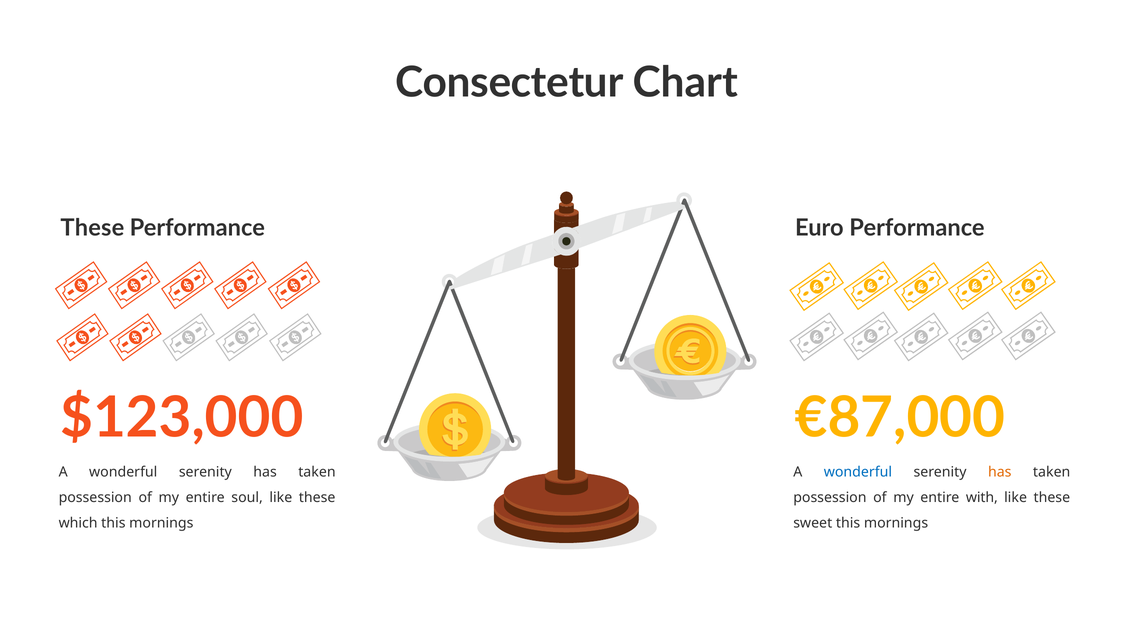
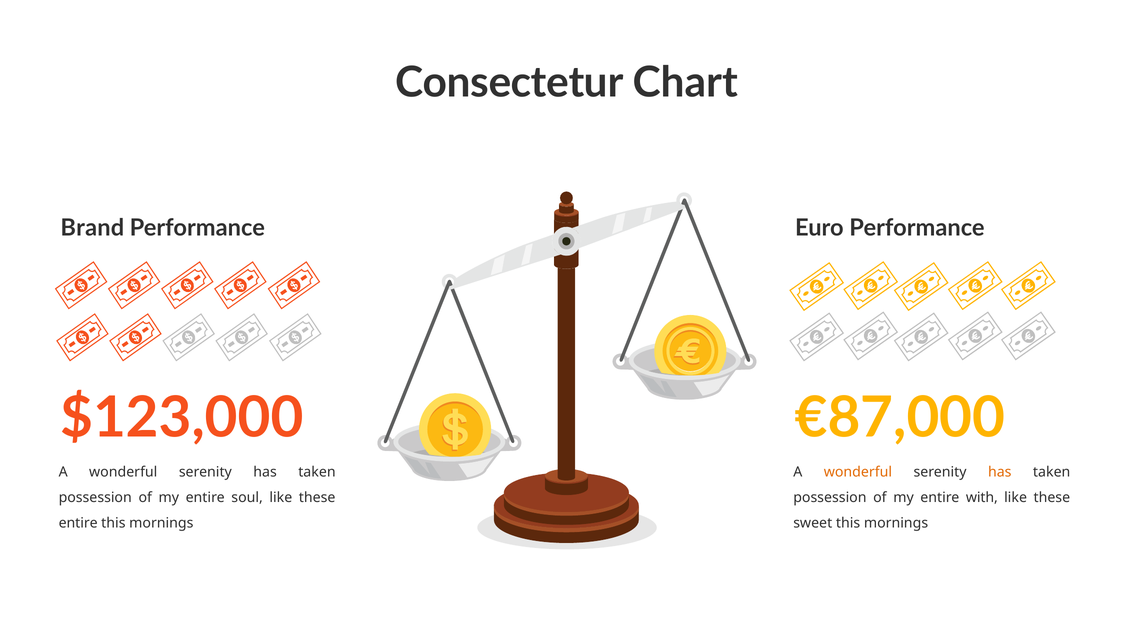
These at (92, 228): These -> Brand
wonderful at (858, 472) colour: blue -> orange
which at (78, 523): which -> entire
